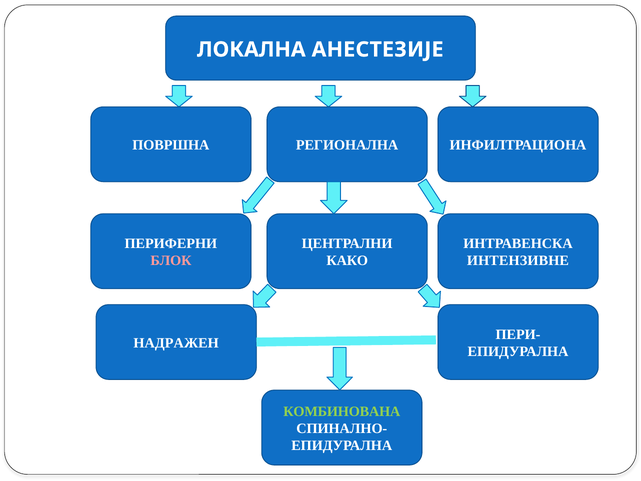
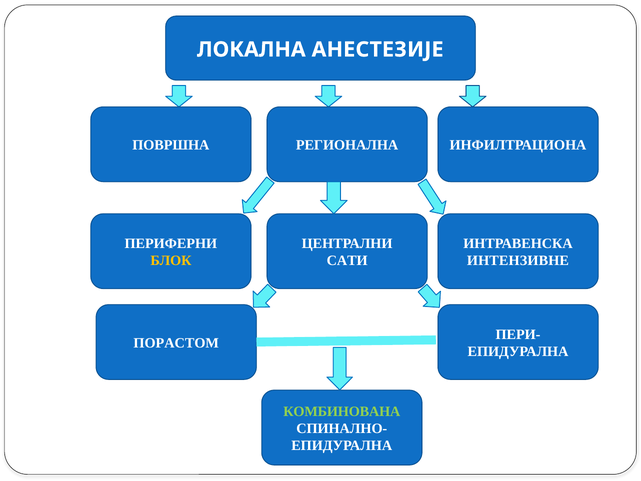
БЛОК colour: pink -> yellow
КАКО: КАКО -> САТИ
НАДРАЖЕН: НАДРАЖЕН -> ПОРАСТОМ
